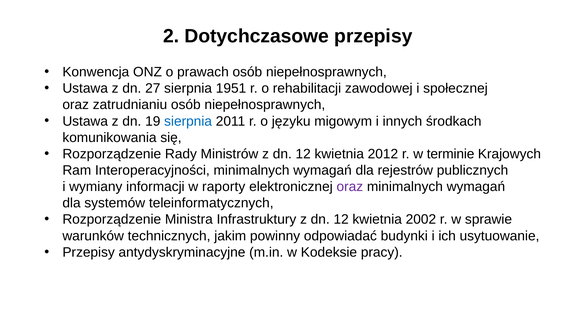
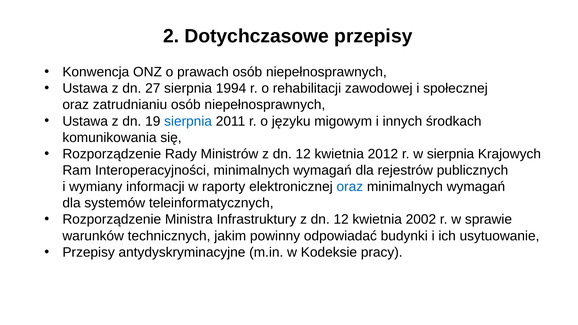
1951: 1951 -> 1994
w terminie: terminie -> sierpnia
oraz at (350, 187) colour: purple -> blue
